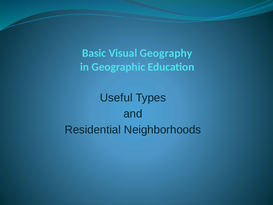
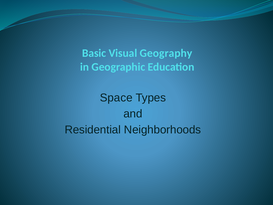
Useful: Useful -> Space
